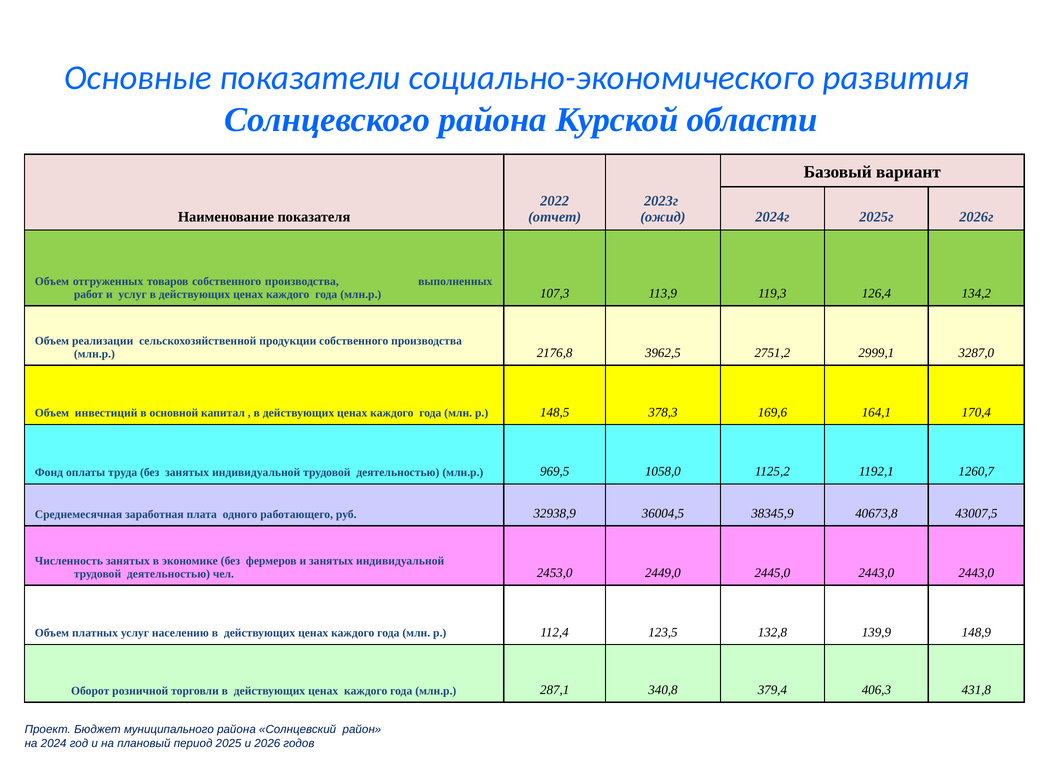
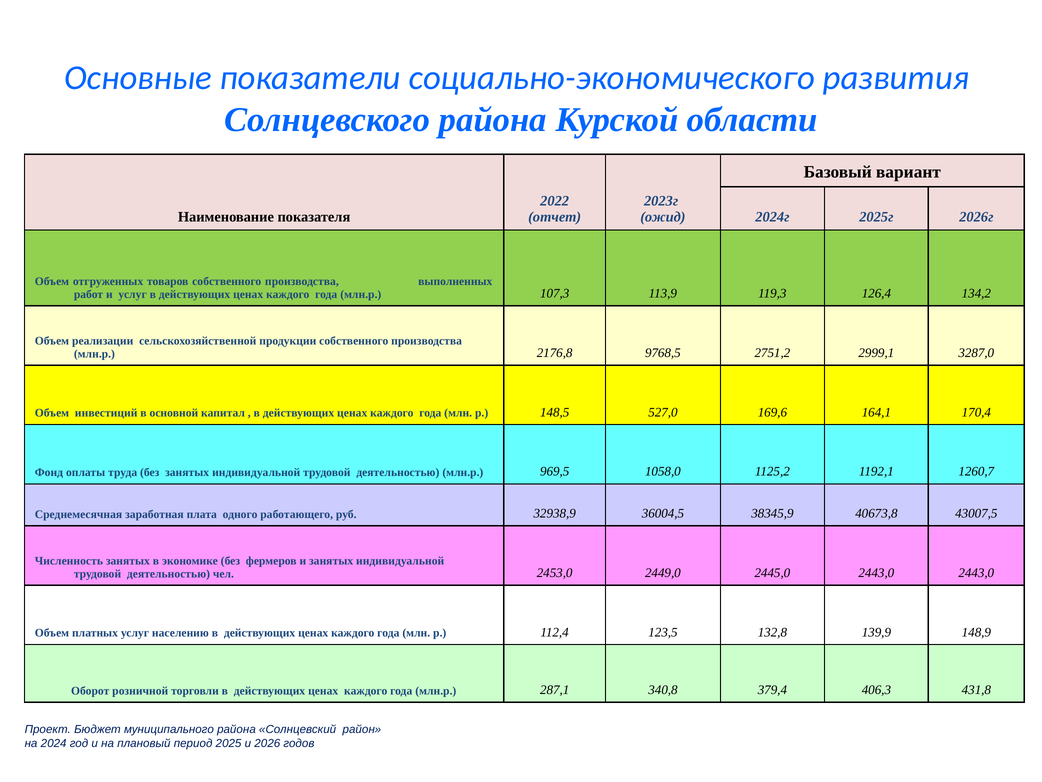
3962,5: 3962,5 -> 9768,5
378,3: 378,3 -> 527,0
